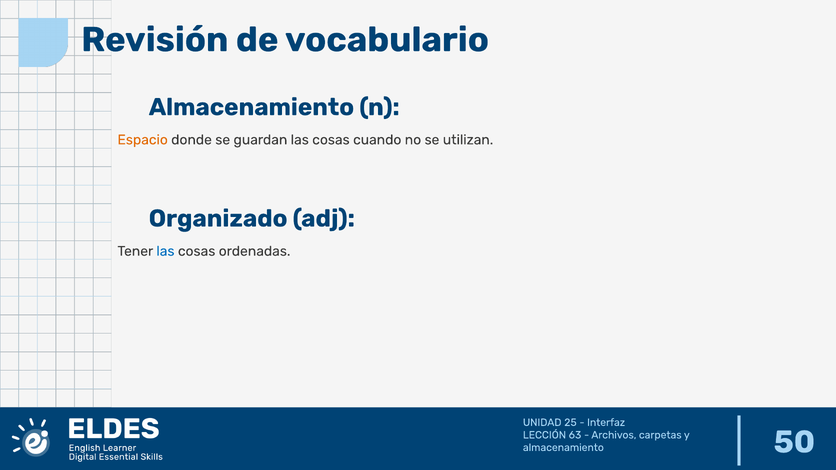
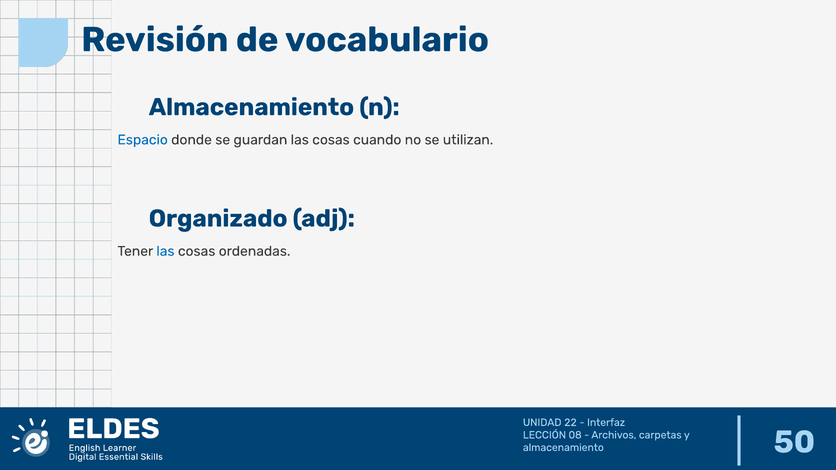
Espacio colour: orange -> blue
25: 25 -> 22
63: 63 -> 08
